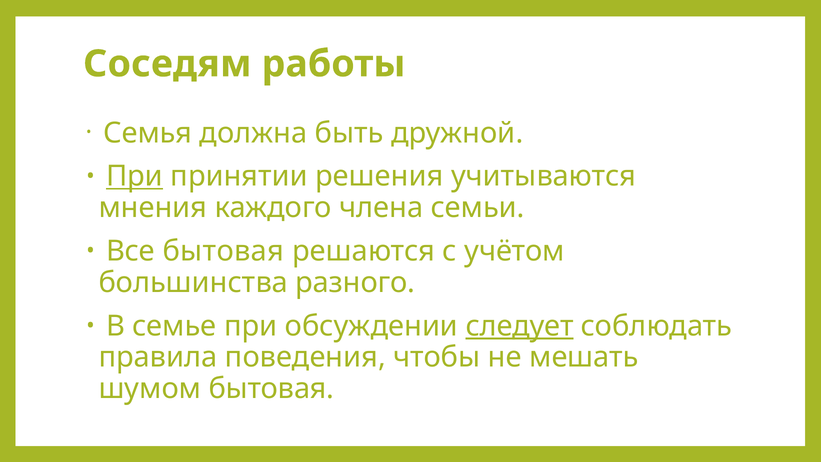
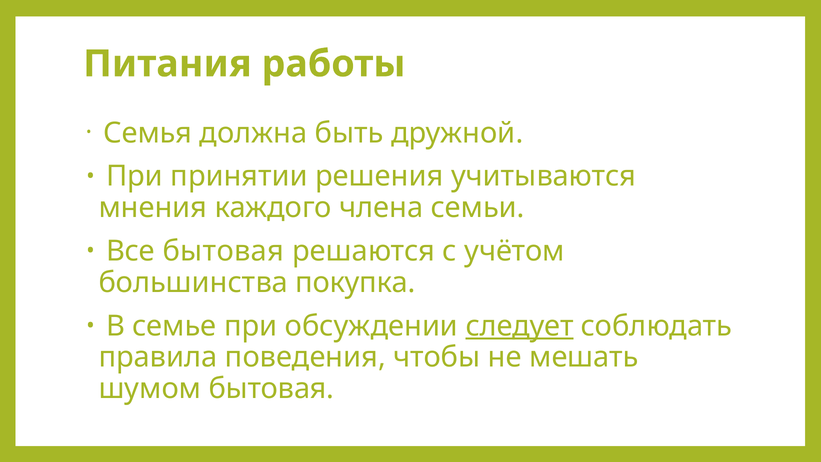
Соседям: Соседям -> Питания
При at (134, 176) underline: present -> none
разного: разного -> покупка
